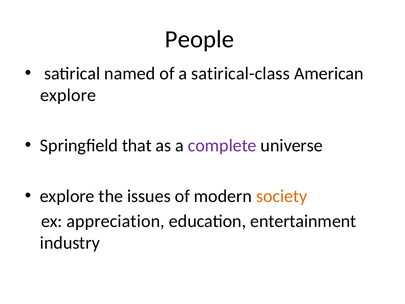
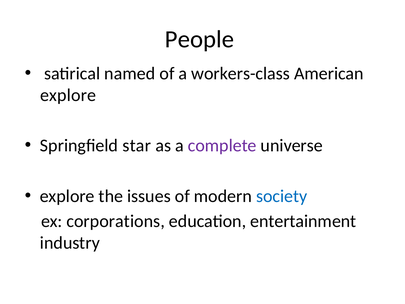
satirical-class: satirical-class -> workers-class
that: that -> star
society colour: orange -> blue
appreciation: appreciation -> corporations
